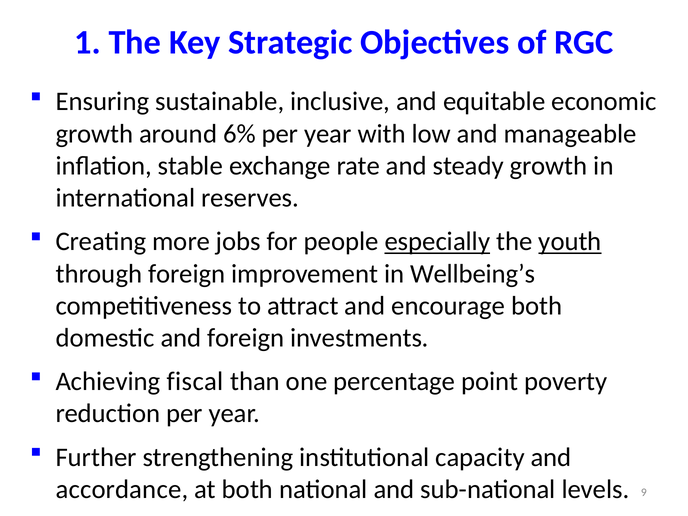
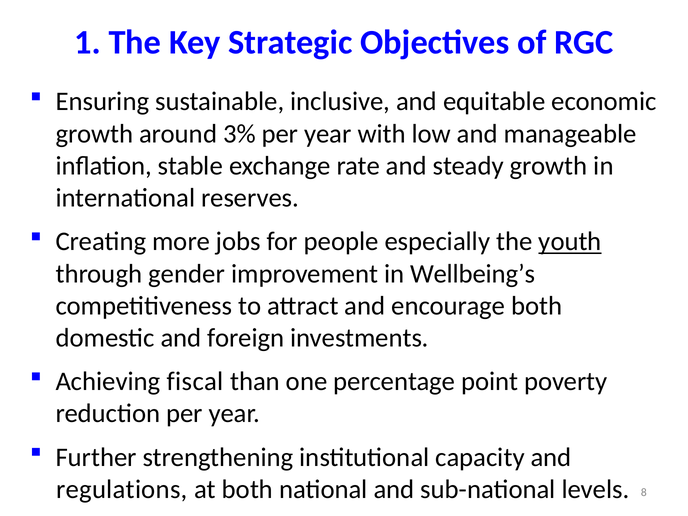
6%: 6% -> 3%
especially underline: present -> none
through foreign: foreign -> gender
accordance: accordance -> regulations
9: 9 -> 8
